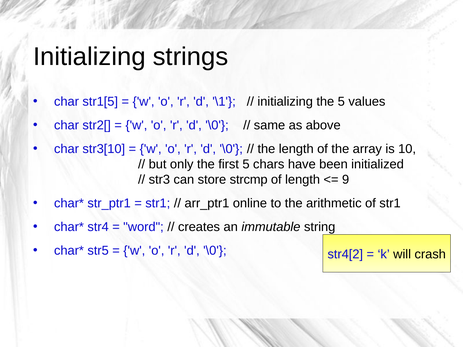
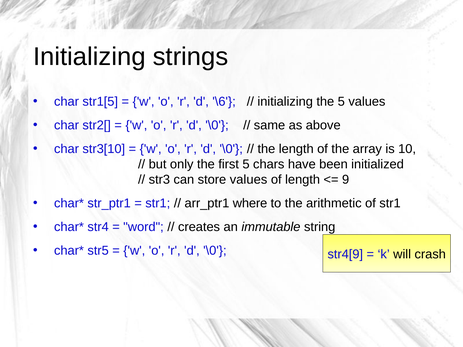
\1: \1 -> \6
store strcmp: strcmp -> values
online: online -> where
str4[2: str4[2 -> str4[9
